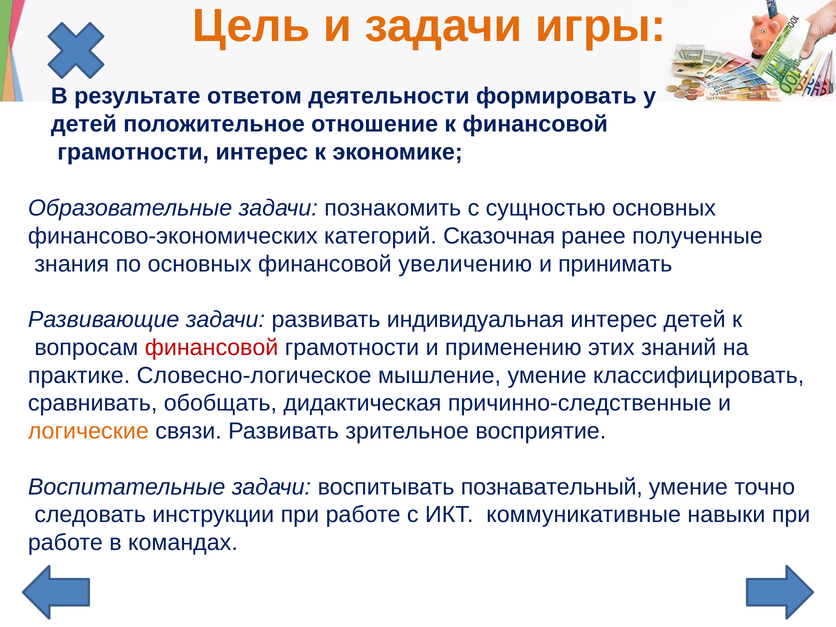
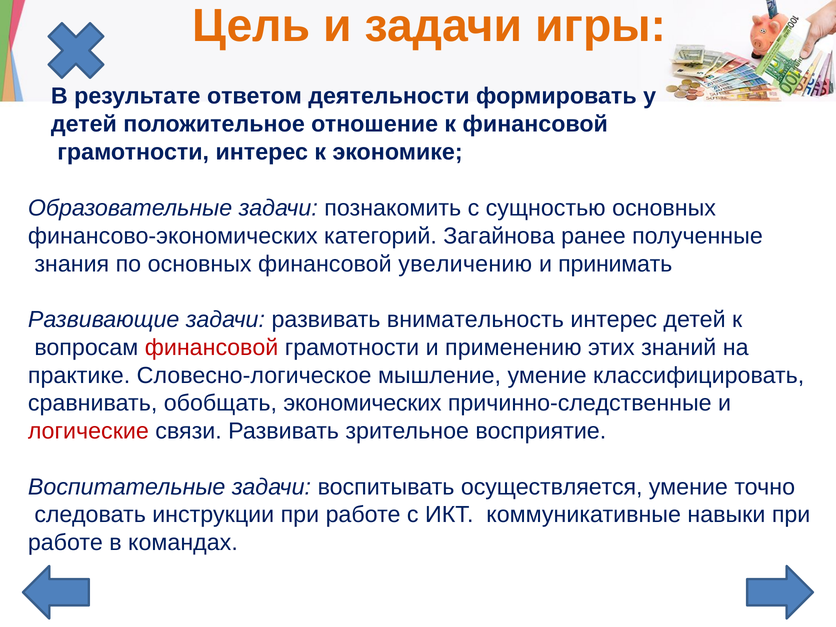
Сказочная: Сказочная -> Загайнова
индивидуальная: индивидуальная -> внимательность
дидактическая: дидактическая -> экономических
логические colour: orange -> red
познавательный: познавательный -> осуществляется
